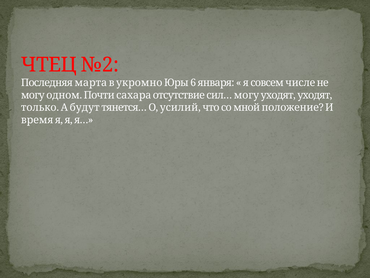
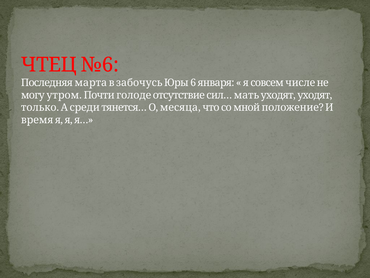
№2: №2 -> №6
укромно: укромно -> забочусь
одном: одном -> утром
сахара: сахара -> голоде
сил… могу: могу -> мать
будут: будут -> среди
усилий: усилий -> месяца
